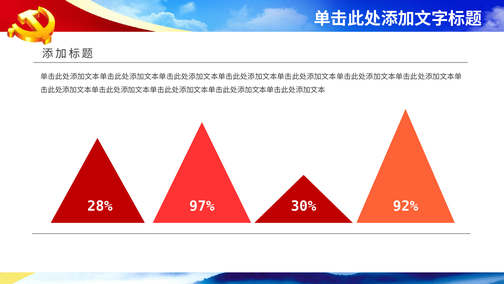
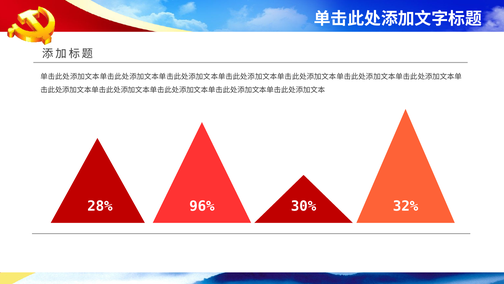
97%: 97% -> 96%
92%: 92% -> 32%
